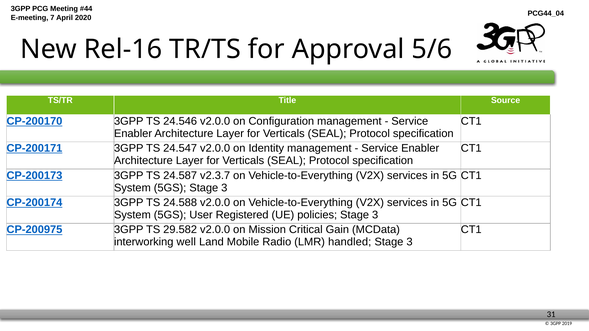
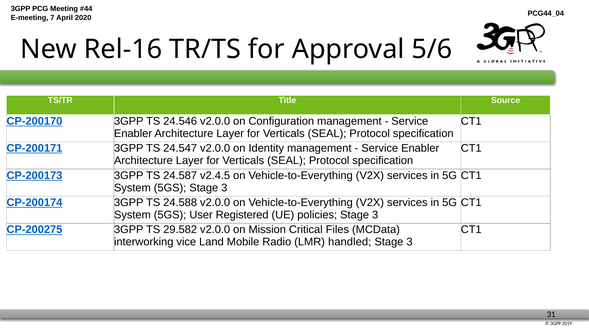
v2.3.7: v2.3.7 -> v2.4.5
CP-200975: CP-200975 -> CP-200275
Gain: Gain -> Files
well: well -> vice
